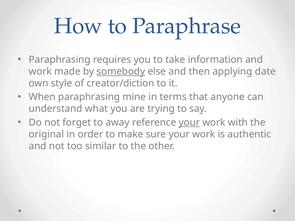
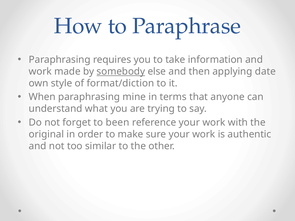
creator/diction: creator/diction -> format/diction
away: away -> been
your at (189, 123) underline: present -> none
